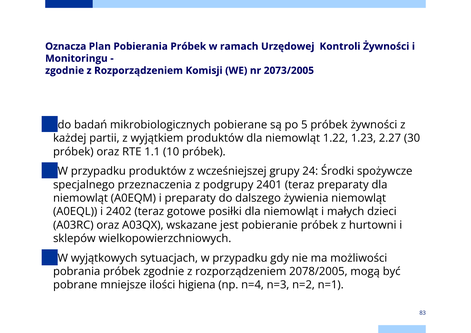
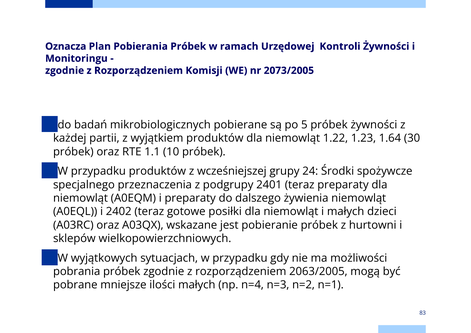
2.27: 2.27 -> 1.64
2078/2005: 2078/2005 -> 2063/2005
ilości higiena: higiena -> małych
